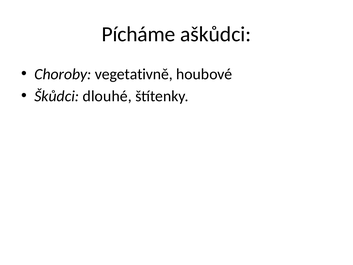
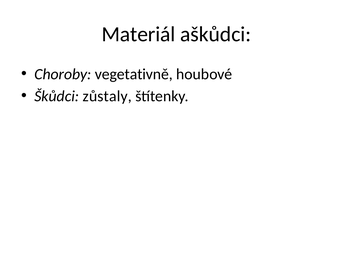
Pícháme: Pícháme -> Materiál
dlouhé: dlouhé -> zůstaly
